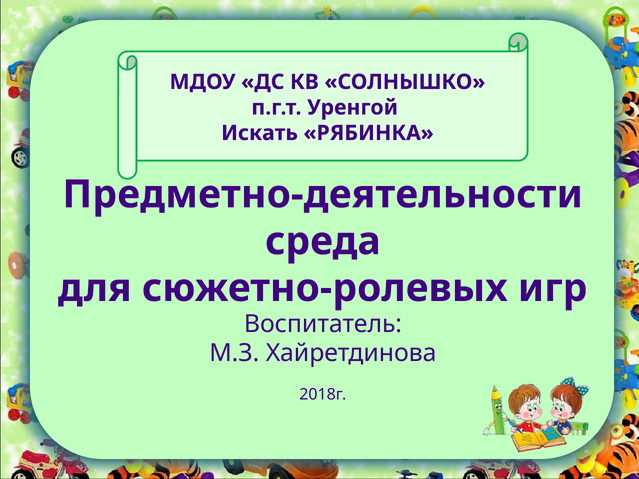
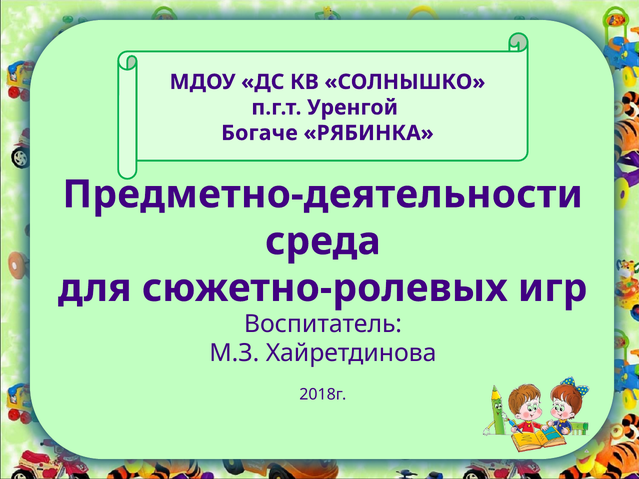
Искать: Искать -> Богаче
